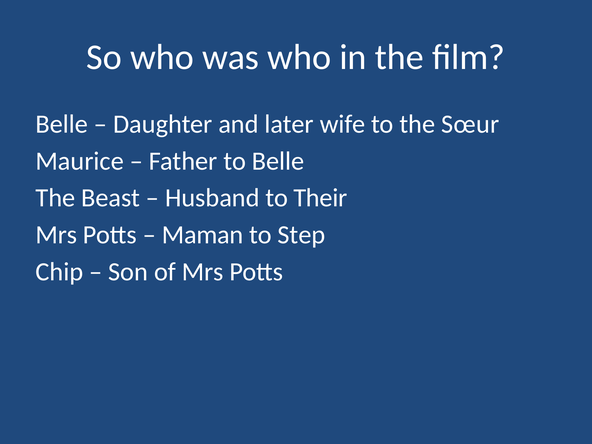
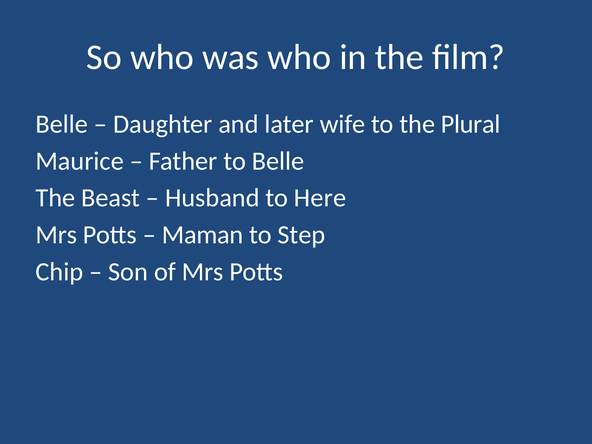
Sœur: Sœur -> Plural
Their: Their -> Here
